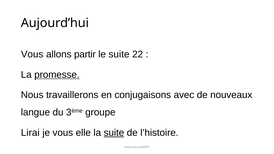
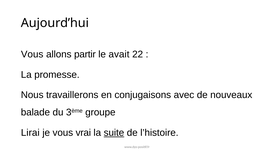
le suite: suite -> avait
promesse underline: present -> none
langue: langue -> balade
elle: elle -> vrai
